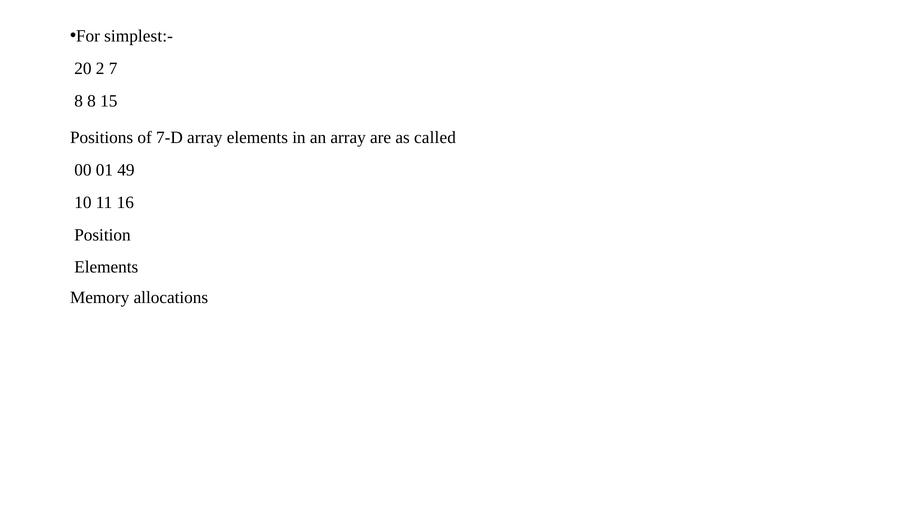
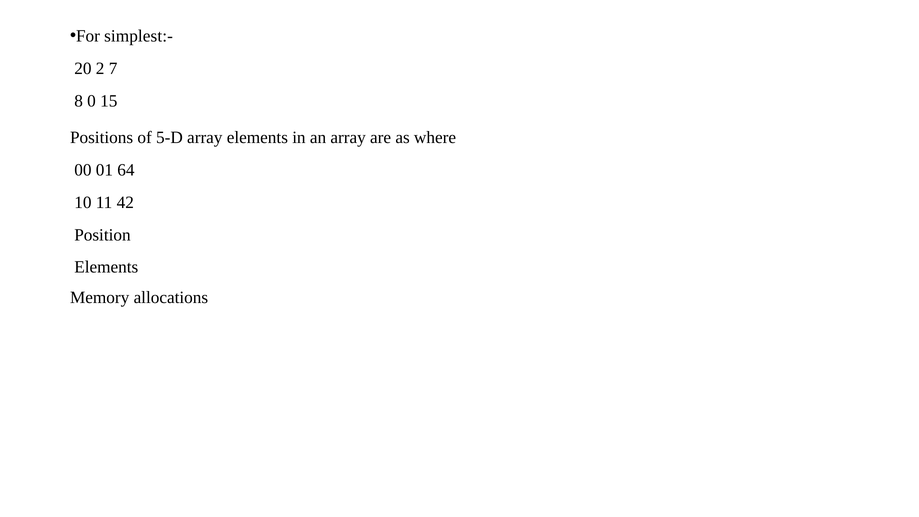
8 8: 8 -> 0
7-D: 7-D -> 5-D
called: called -> where
49: 49 -> 64
16: 16 -> 42
